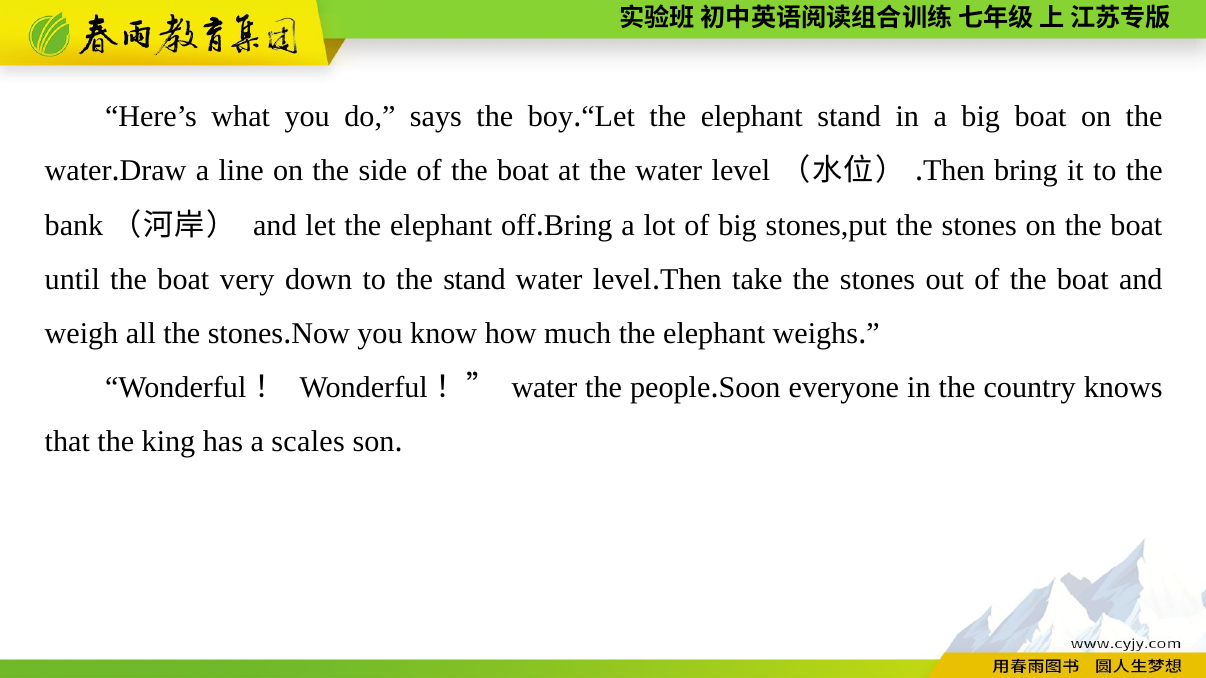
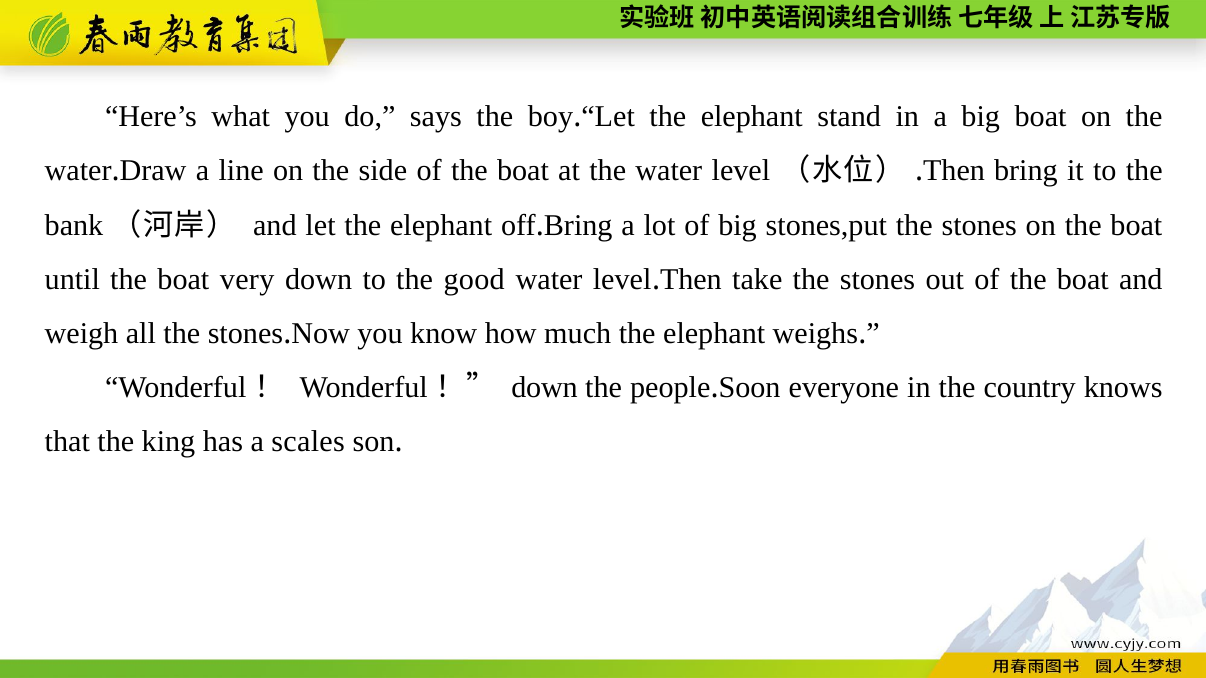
the stand: stand -> good
water at (545, 388): water -> down
